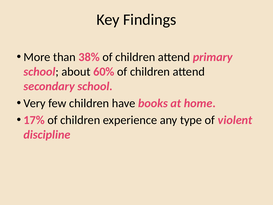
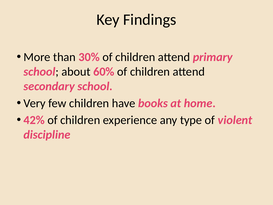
38%: 38% -> 30%
17%: 17% -> 42%
